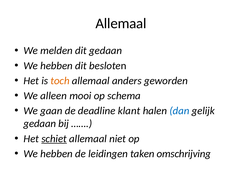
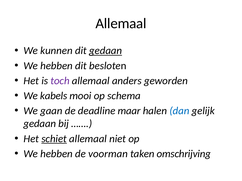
melden: melden -> kunnen
gedaan at (106, 51) underline: none -> present
toch colour: orange -> purple
alleen: alleen -> kabels
klant: klant -> maar
leidingen: leidingen -> voorman
